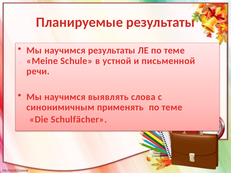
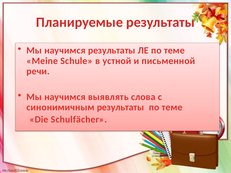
синонимичным применять: применять -> результаты
